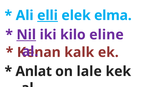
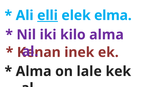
Nil underline: present -> none
kilo eline: eline -> alma
kalk: kalk -> inek
Anlat at (34, 71): Anlat -> Alma
